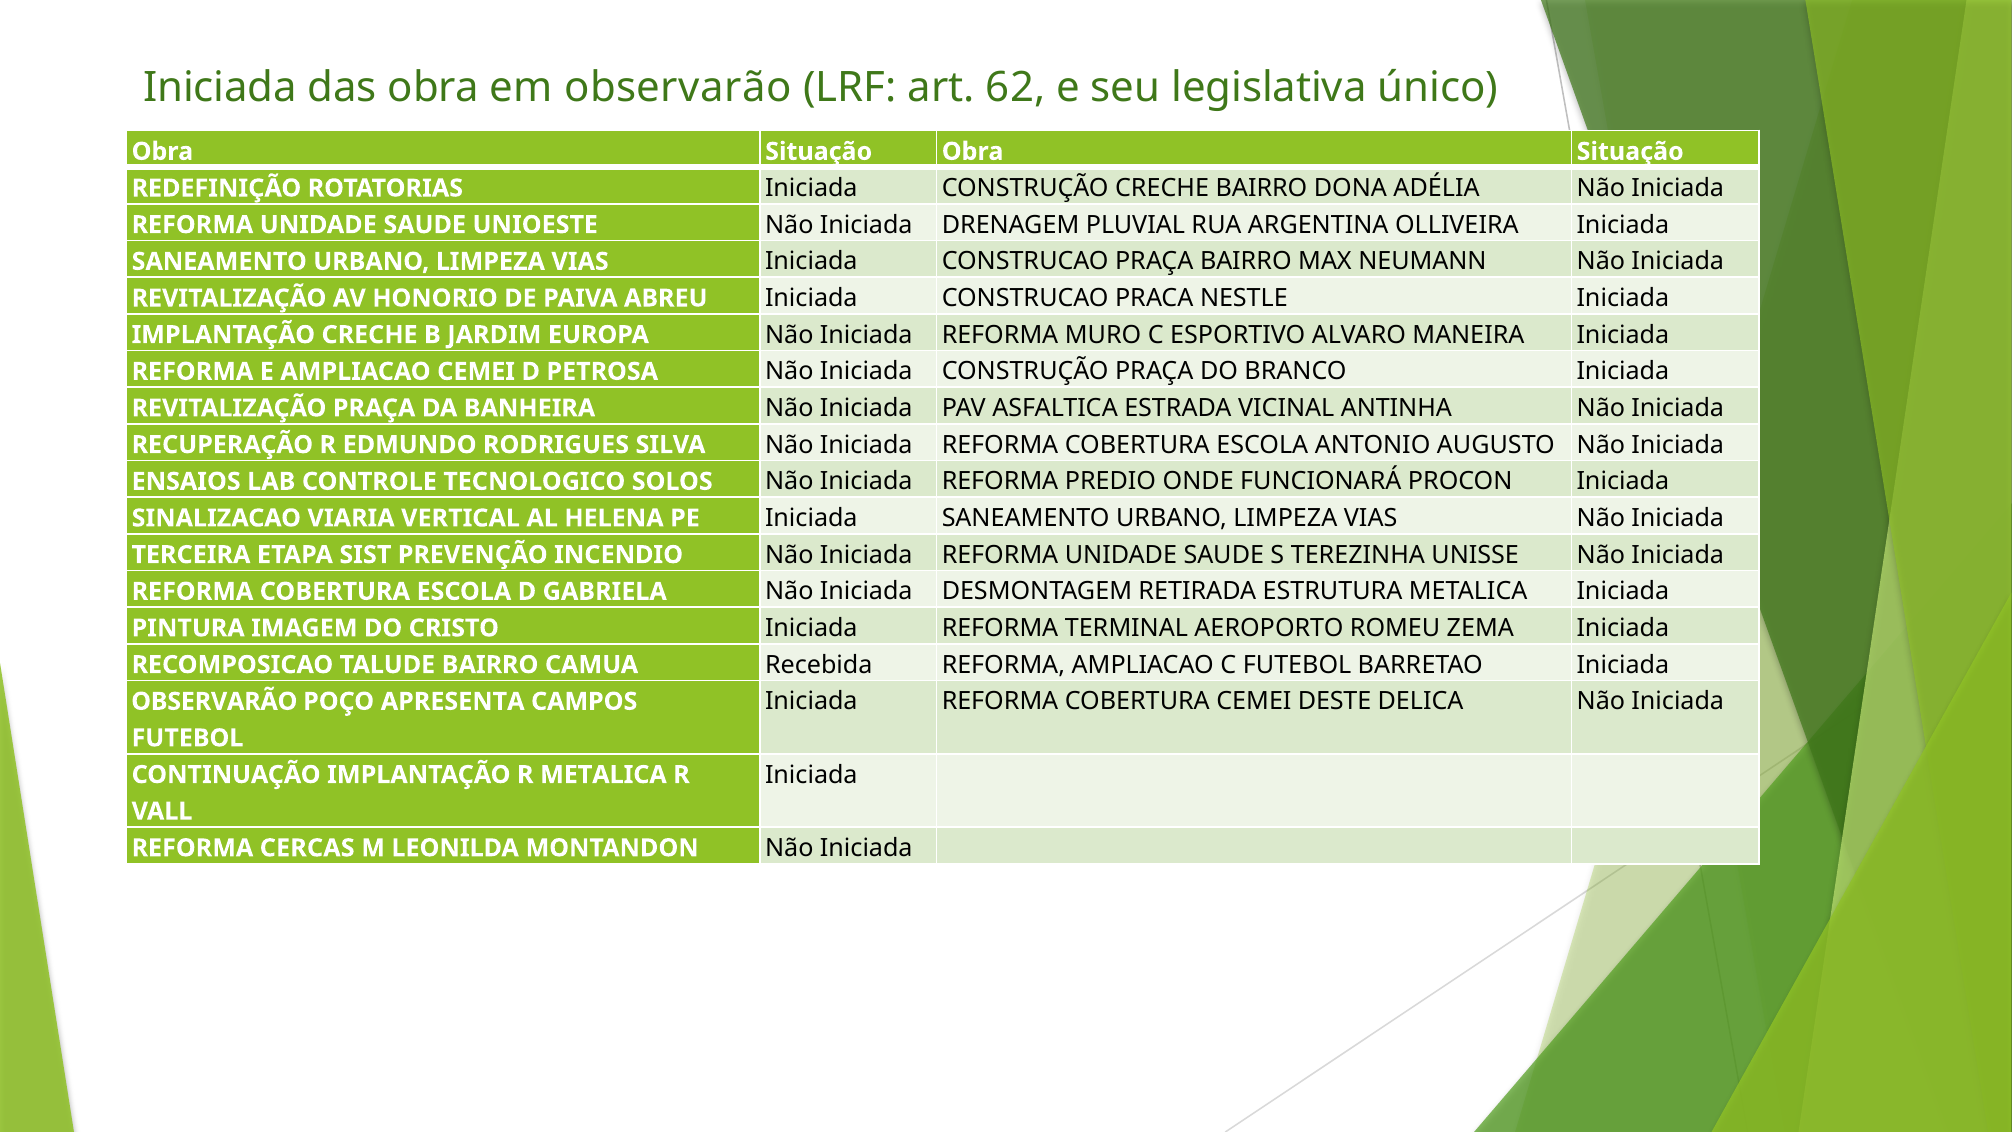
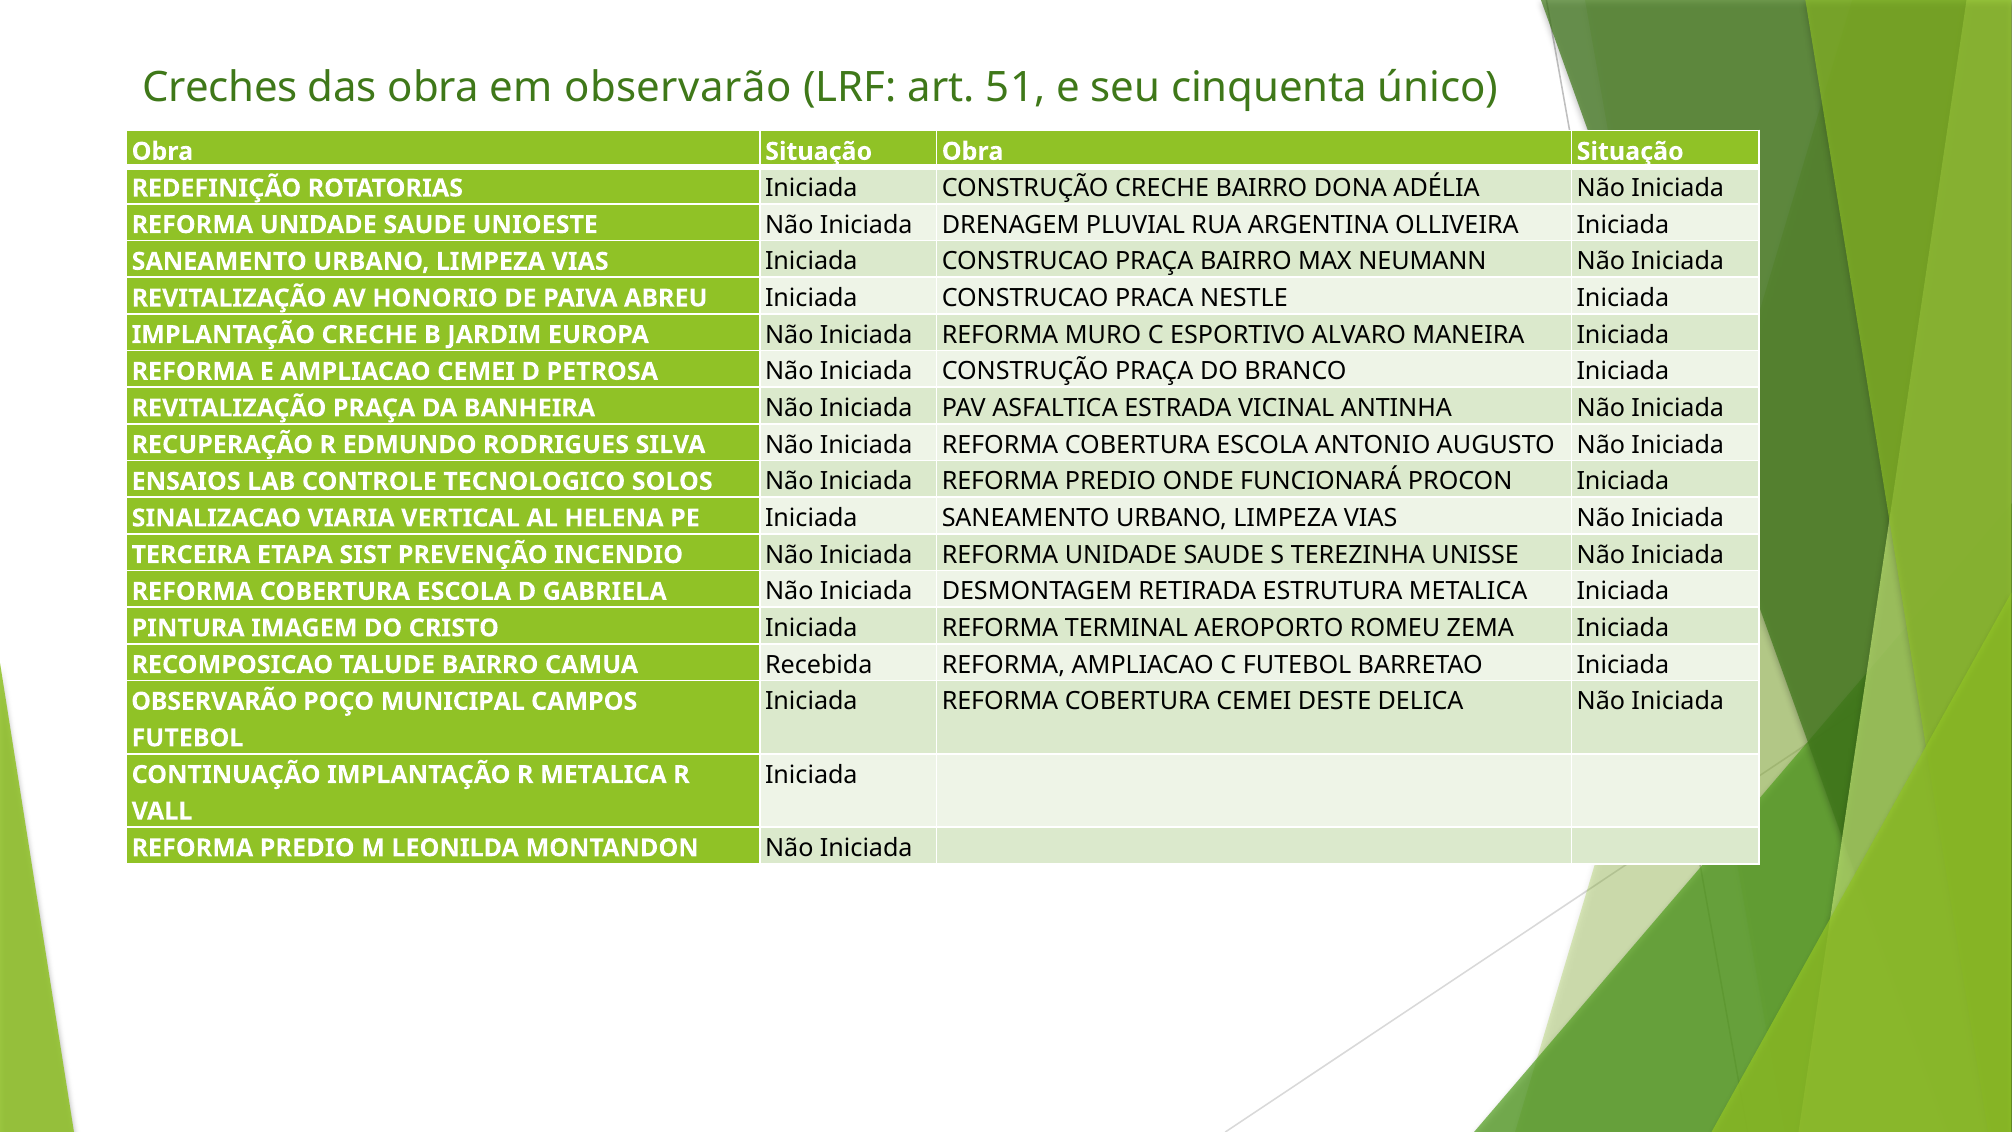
Iniciada at (220, 88): Iniciada -> Creches
62: 62 -> 51
legislativa: legislativa -> cinquenta
APRESENTA: APRESENTA -> MUNICIPAL
CERCAS at (307, 848): CERCAS -> PREDIO
